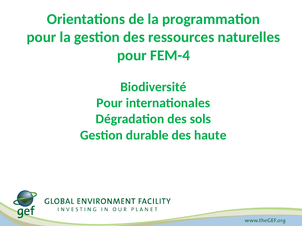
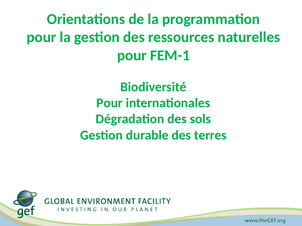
FEM-4: FEM-4 -> FEM-1
haute: haute -> terres
